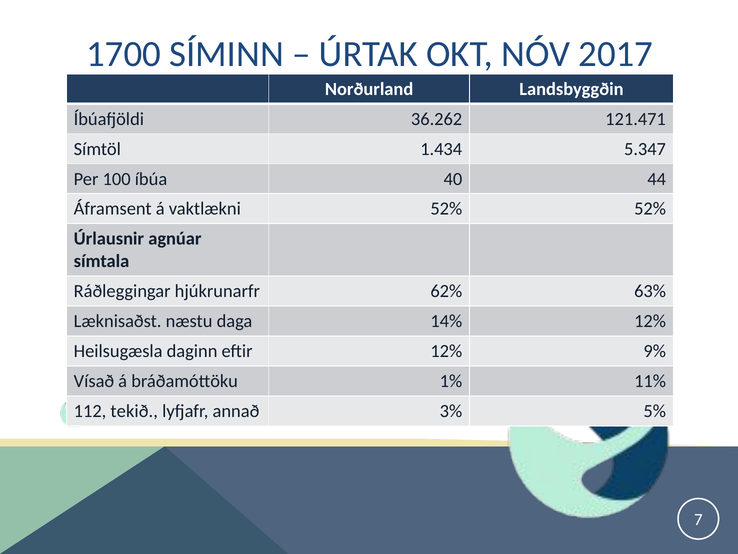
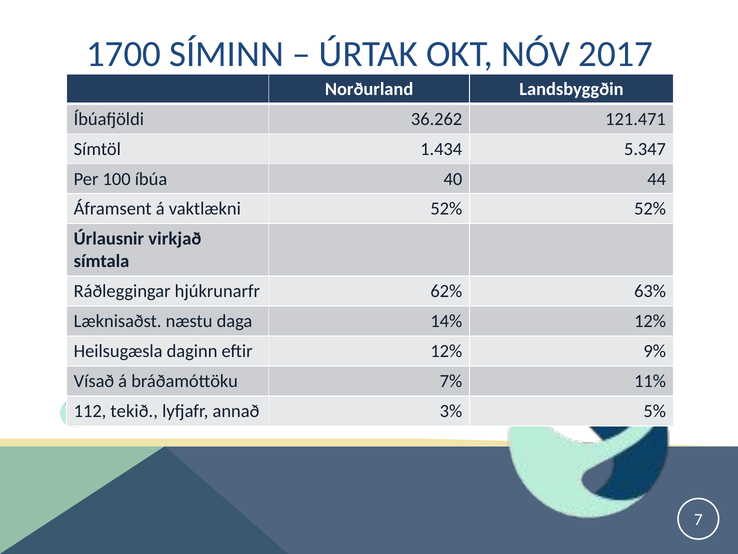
agnúar: agnúar -> virkjað
1%: 1% -> 7%
